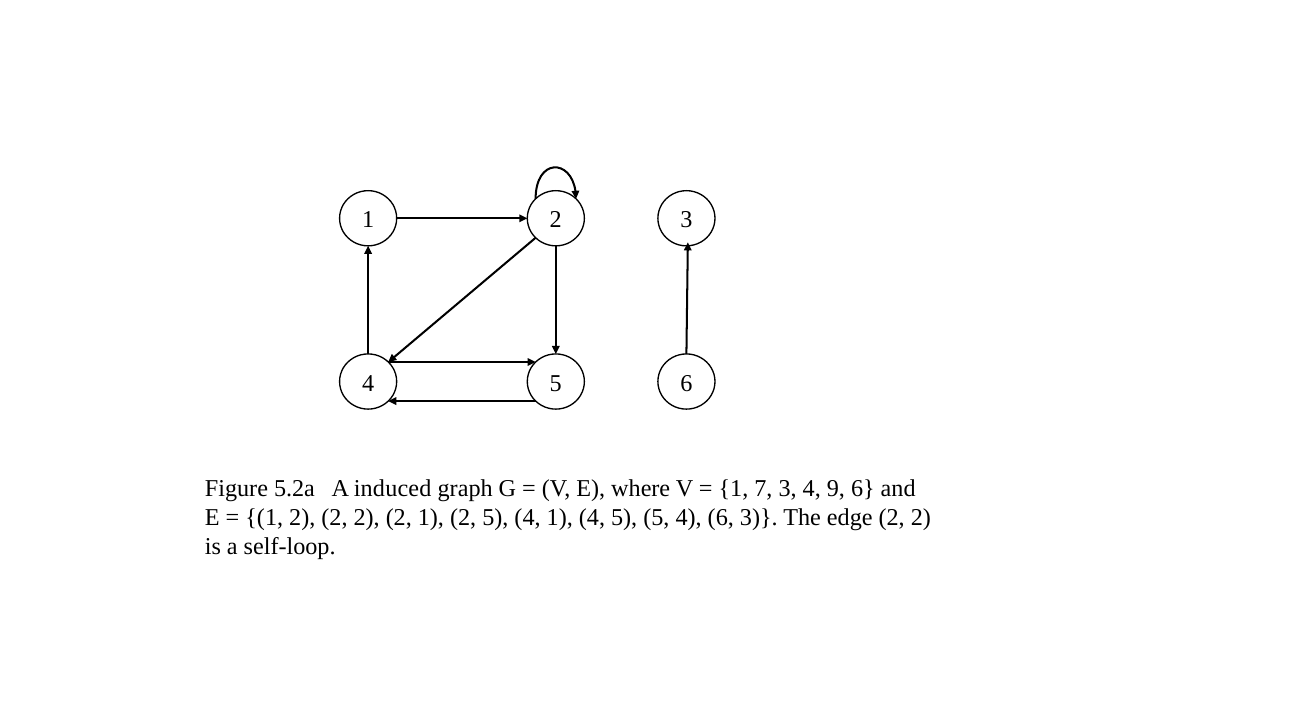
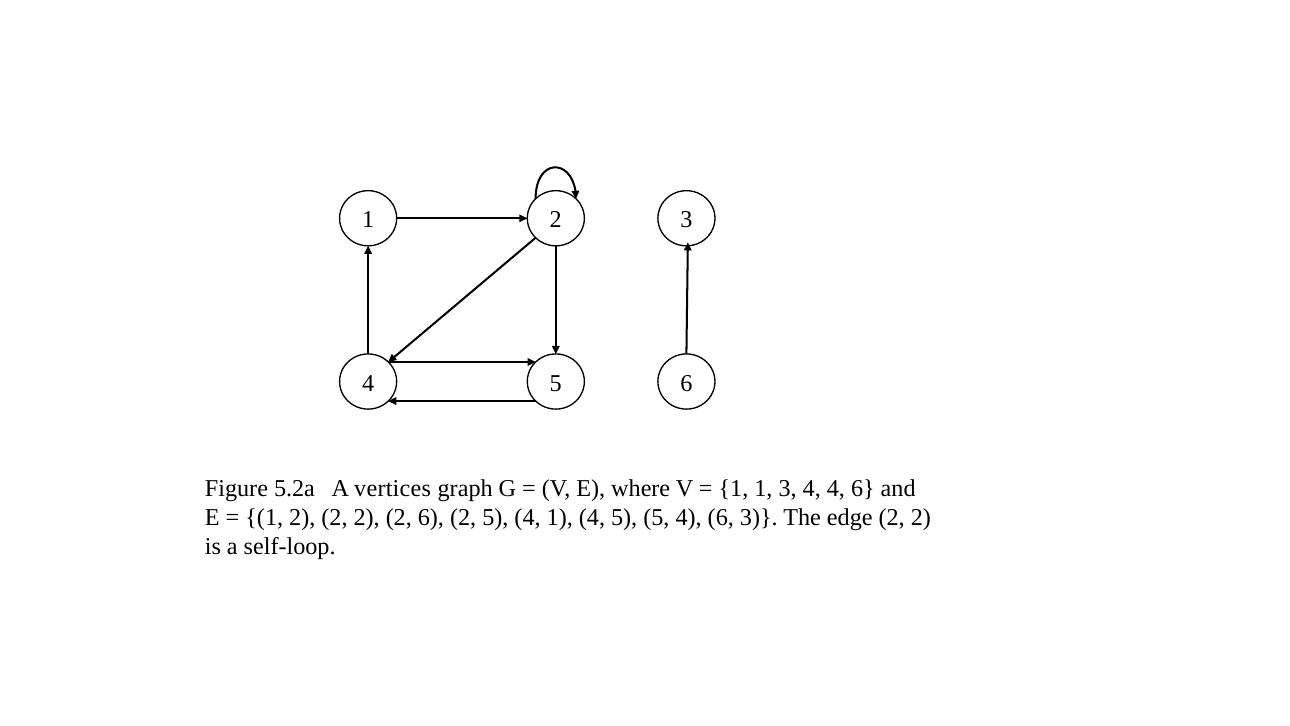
induced: induced -> vertices
1 7: 7 -> 1
4 9: 9 -> 4
2 1: 1 -> 6
